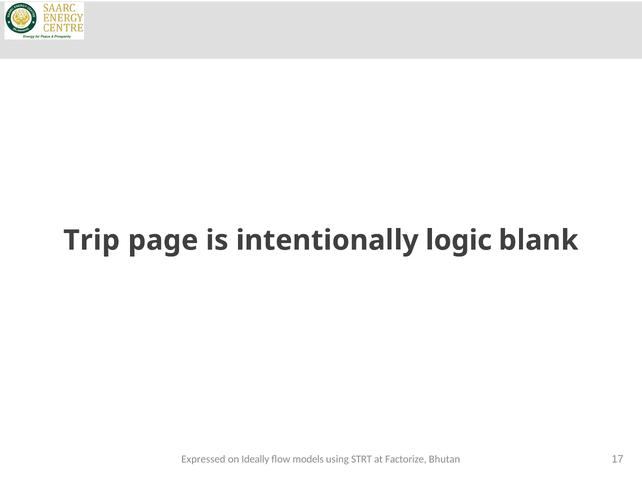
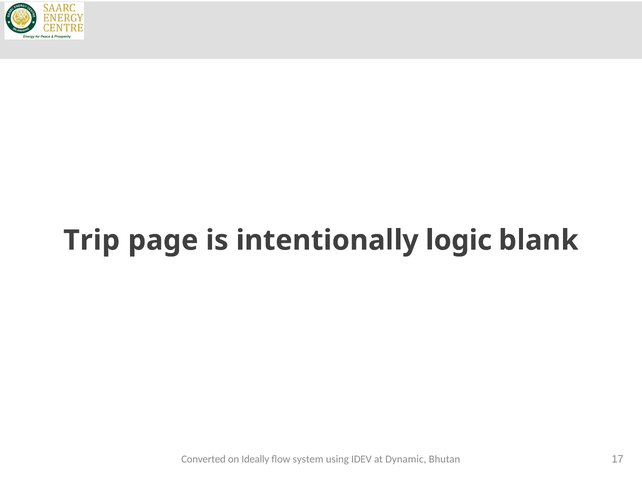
Expressed: Expressed -> Converted
models: models -> system
STRT: STRT -> IDEV
Factorize: Factorize -> Dynamic
